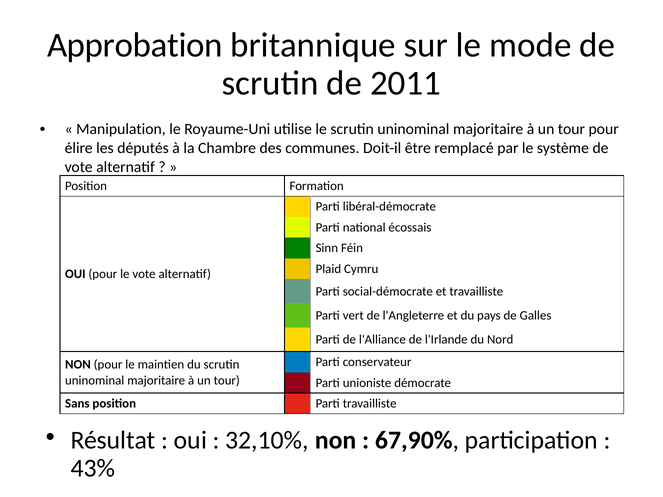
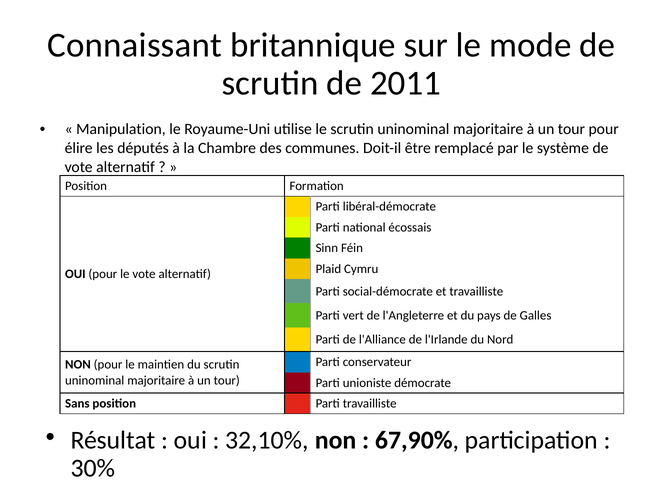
Approbation: Approbation -> Connaissant
43%: 43% -> 30%
